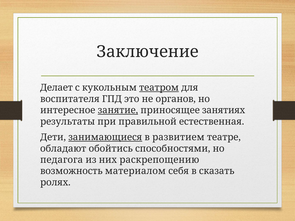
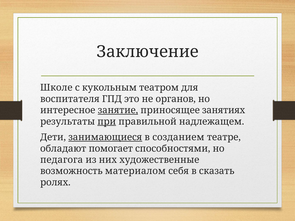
Делает: Делает -> Школе
театром underline: present -> none
при underline: none -> present
естественная: естественная -> надлежащем
развитием: развитием -> созданием
обойтись: обойтись -> помогает
раскрепощению: раскрепощению -> художественные
